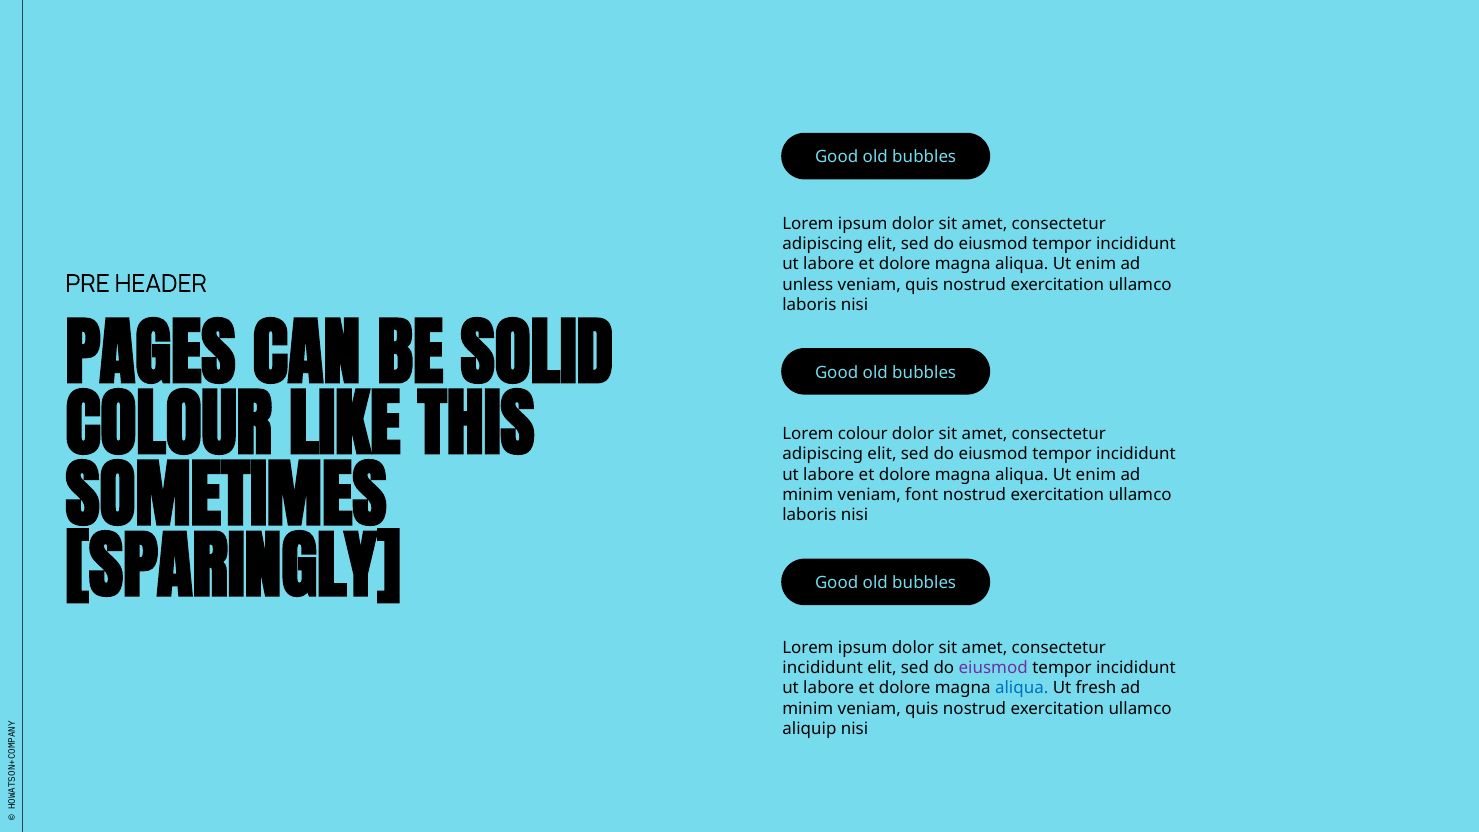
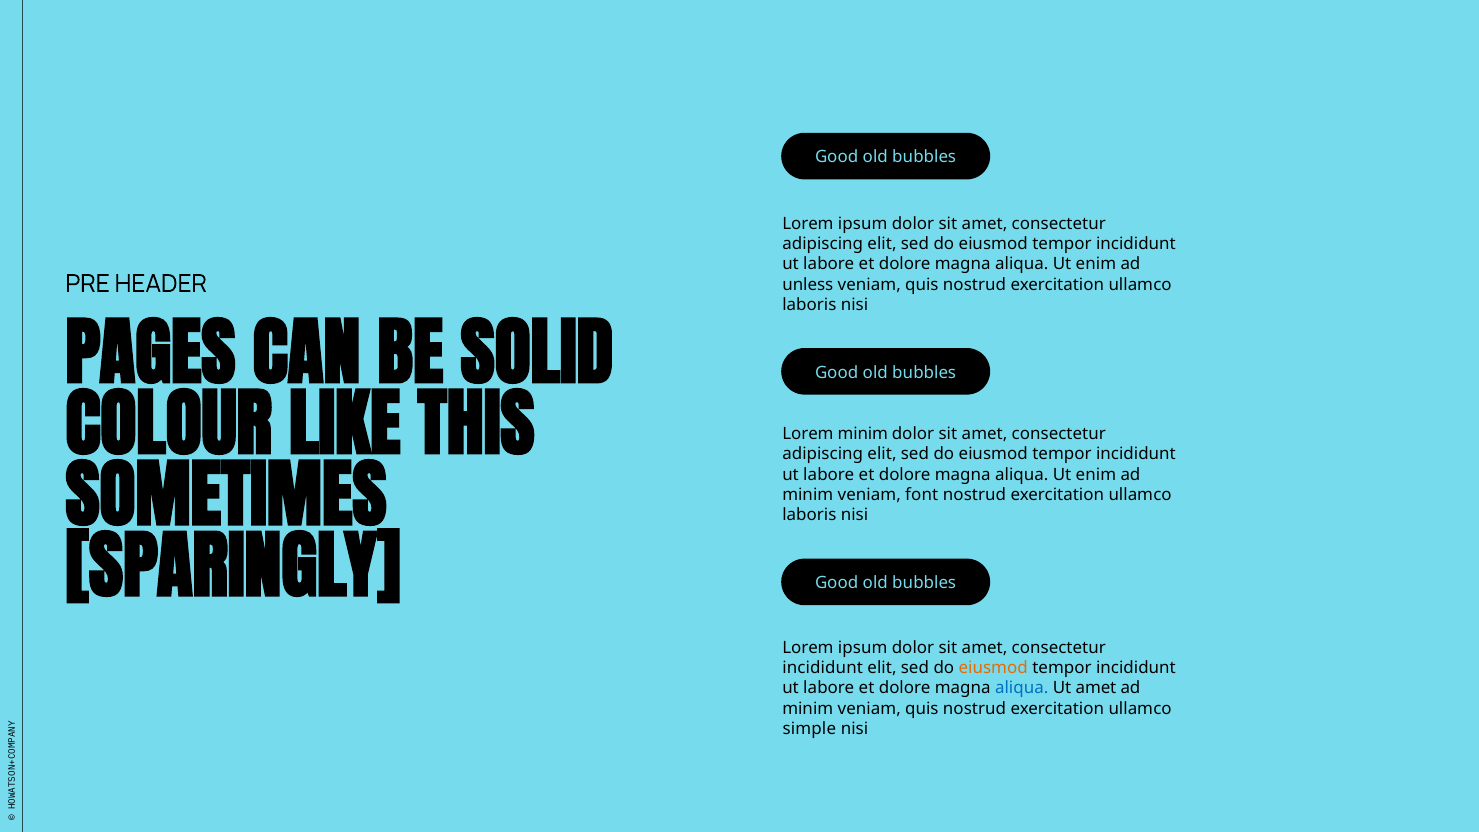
Lorem colour: colour -> minim
eiusmod at (993, 668) colour: purple -> orange
Ut fresh: fresh -> amet
aliquip: aliquip -> simple
